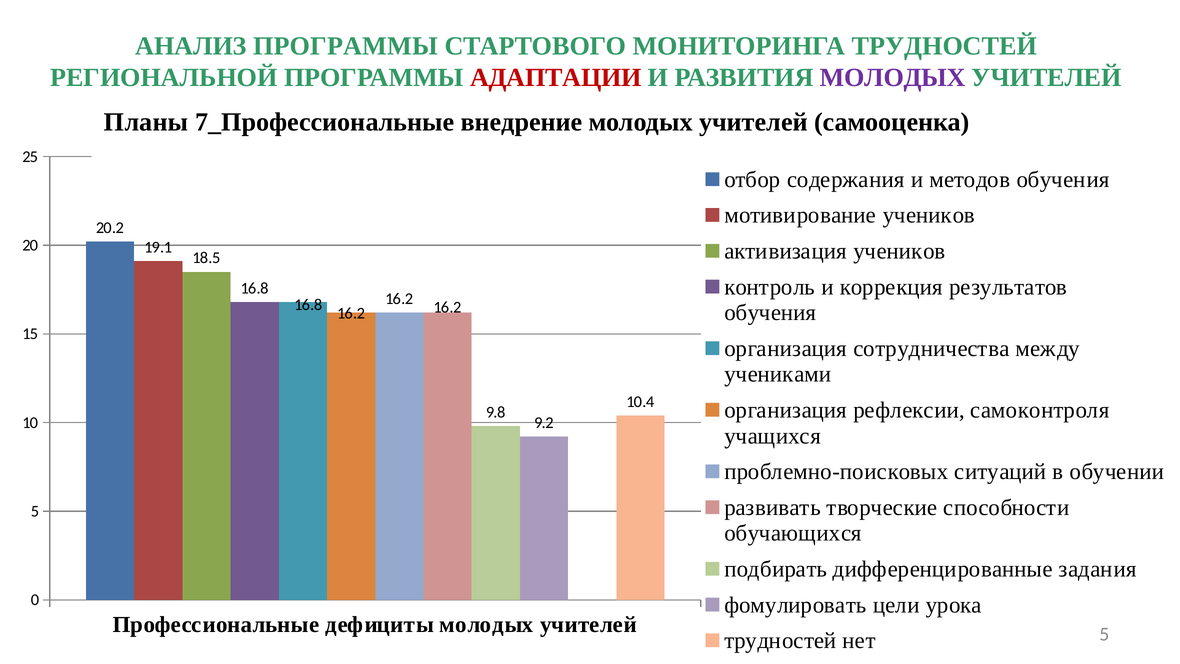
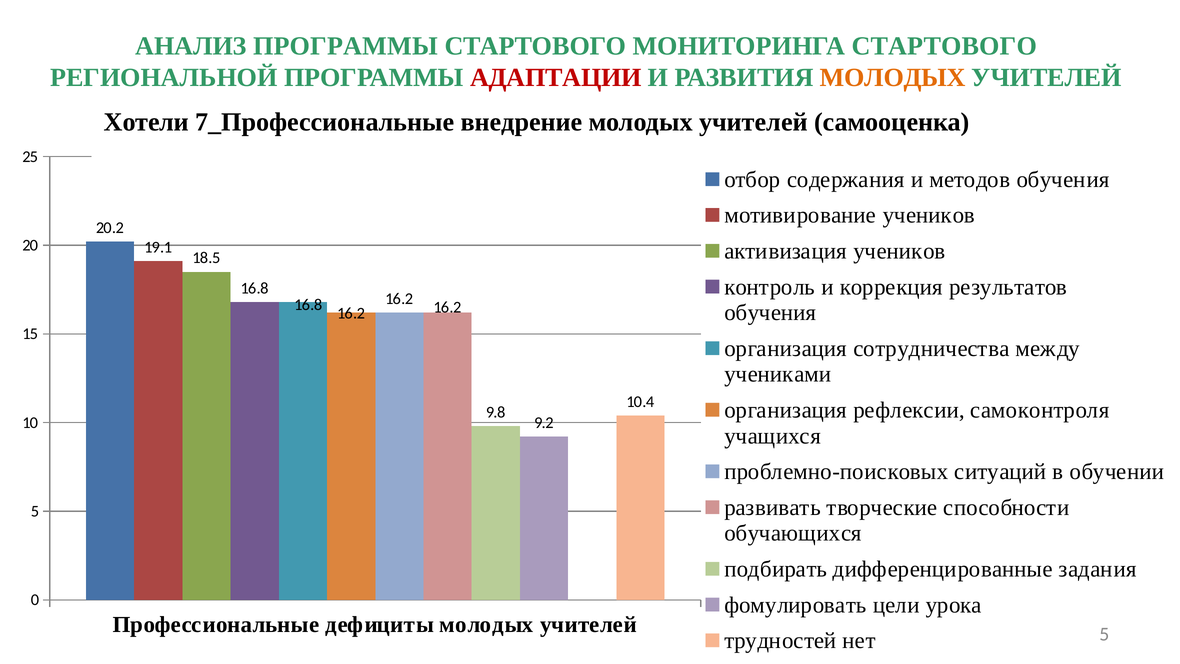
МОНИТОРИНГА ТРУДНОСТЕЙ: ТРУДНОСТЕЙ -> СТАРТОВОГО
МОЛОДЫХ at (893, 77) colour: purple -> orange
Планы: Планы -> Хотели
